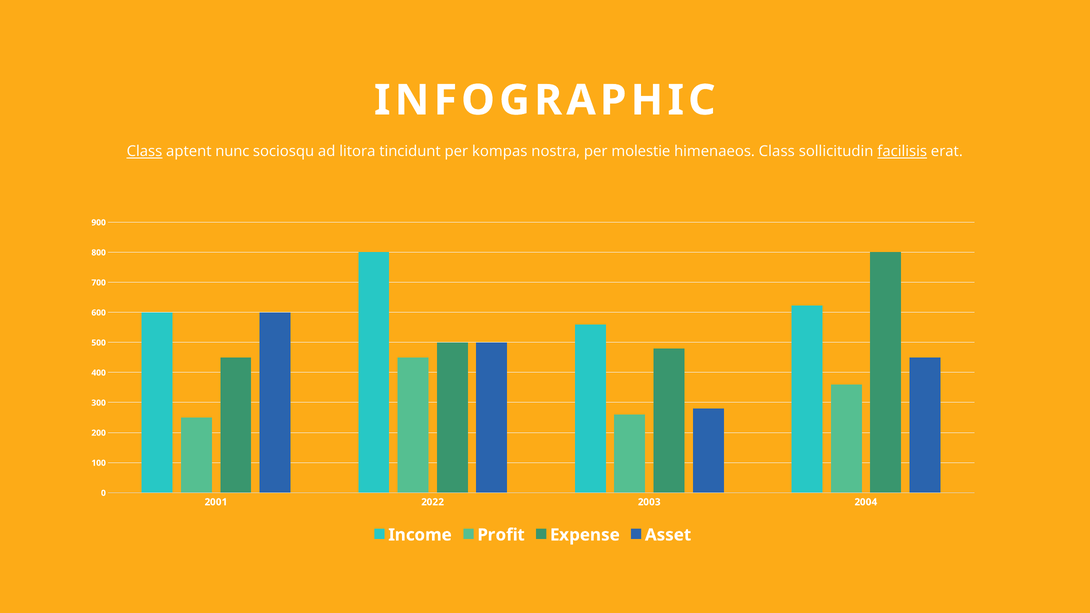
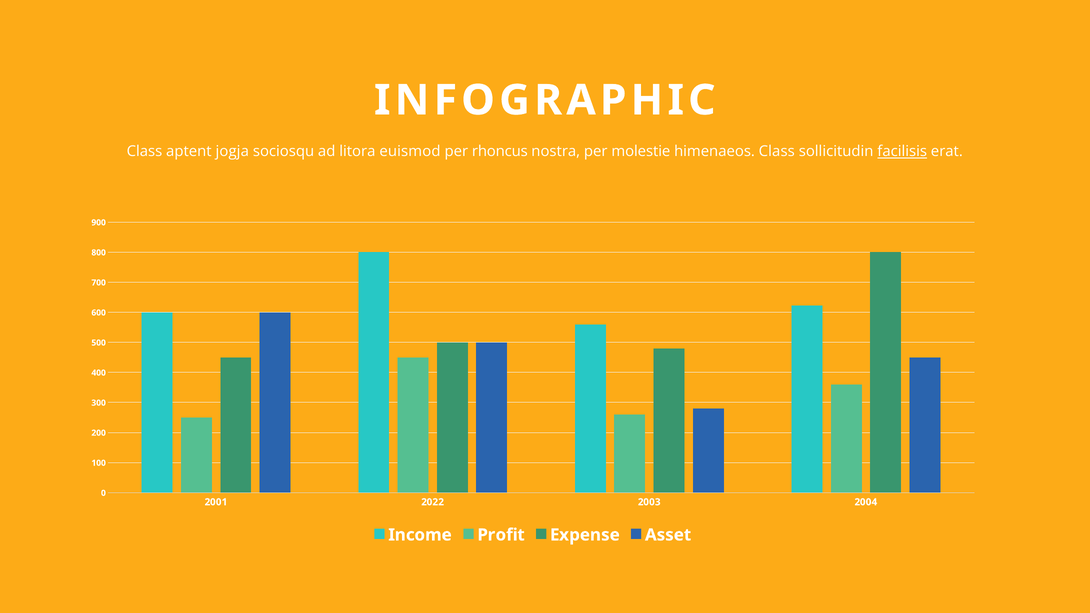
Class at (144, 152) underline: present -> none
nunc: nunc -> jogja
tincidunt: tincidunt -> euismod
kompas: kompas -> rhoncus
